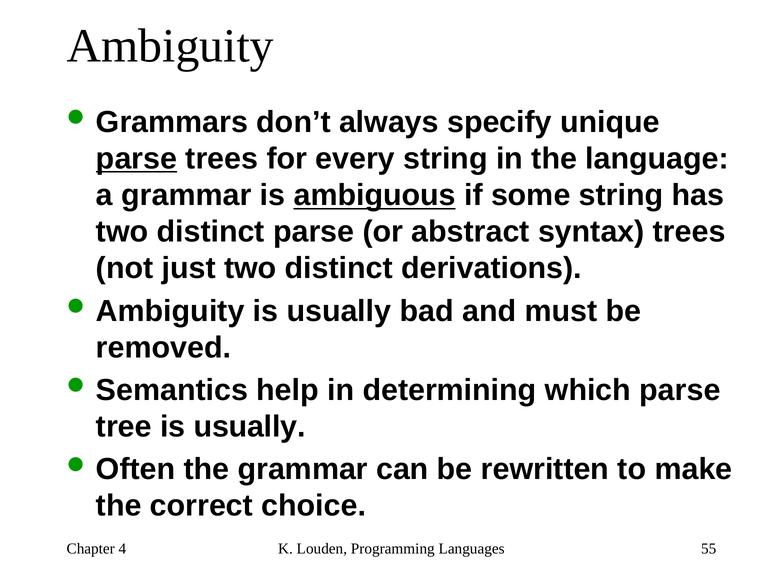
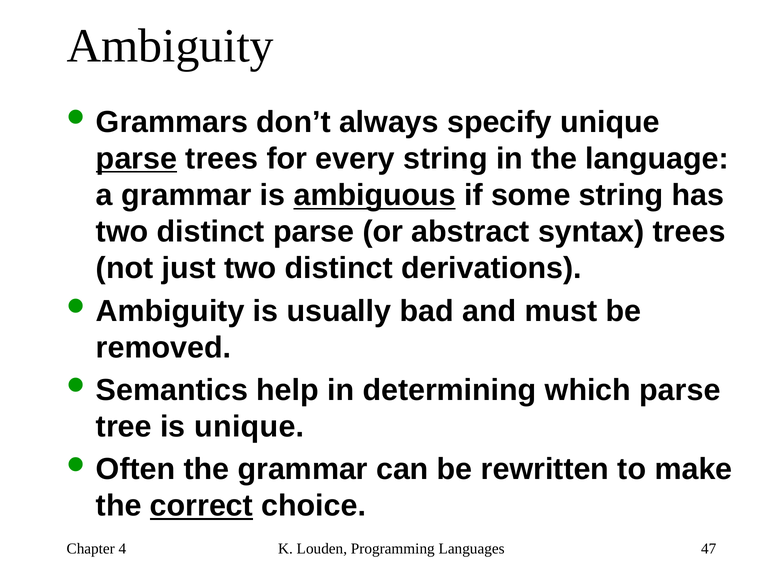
tree is usually: usually -> unique
correct underline: none -> present
55: 55 -> 47
